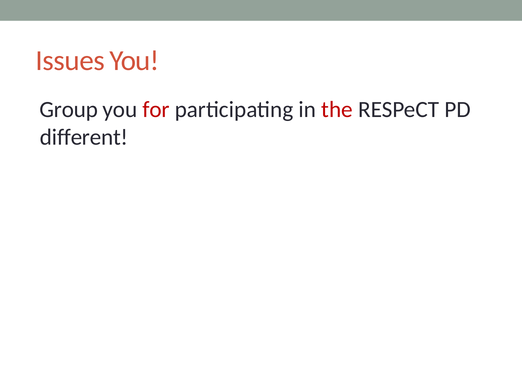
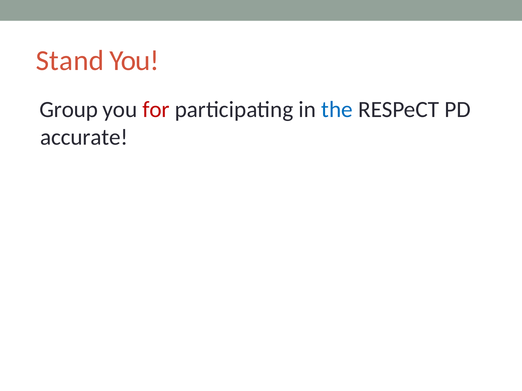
Issues: Issues -> Stand
the colour: red -> blue
different: different -> accurate
